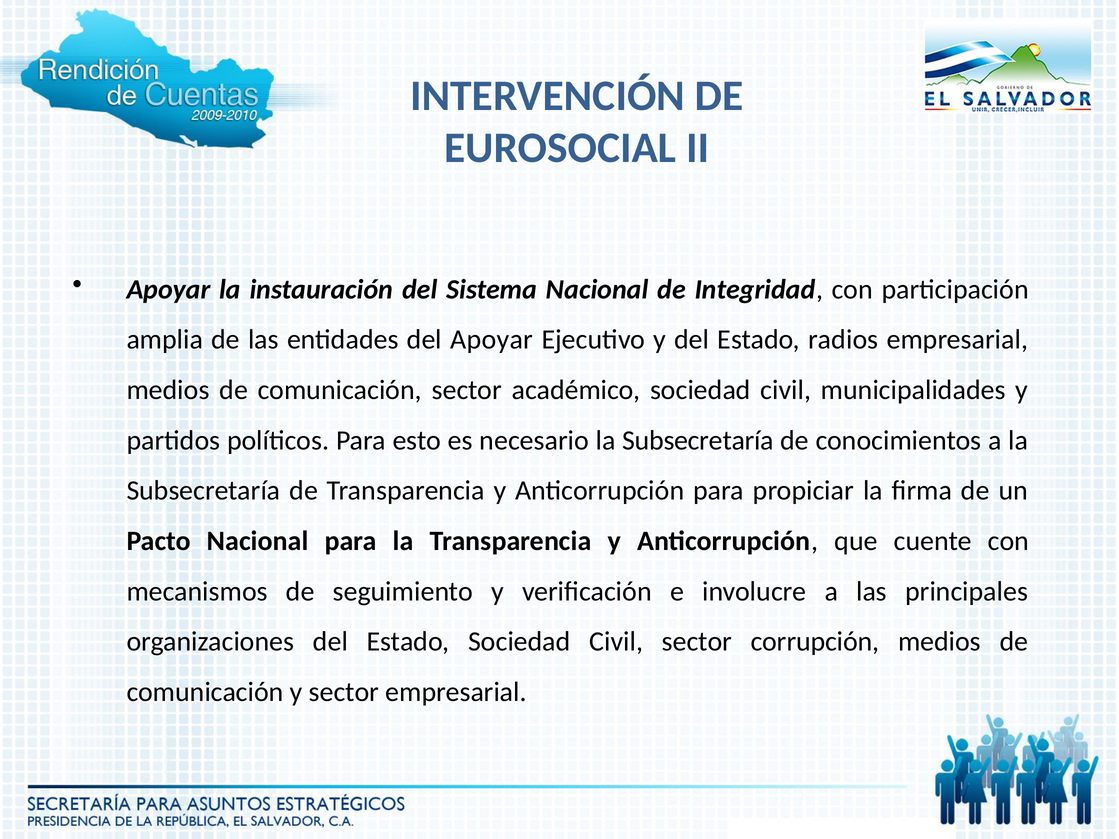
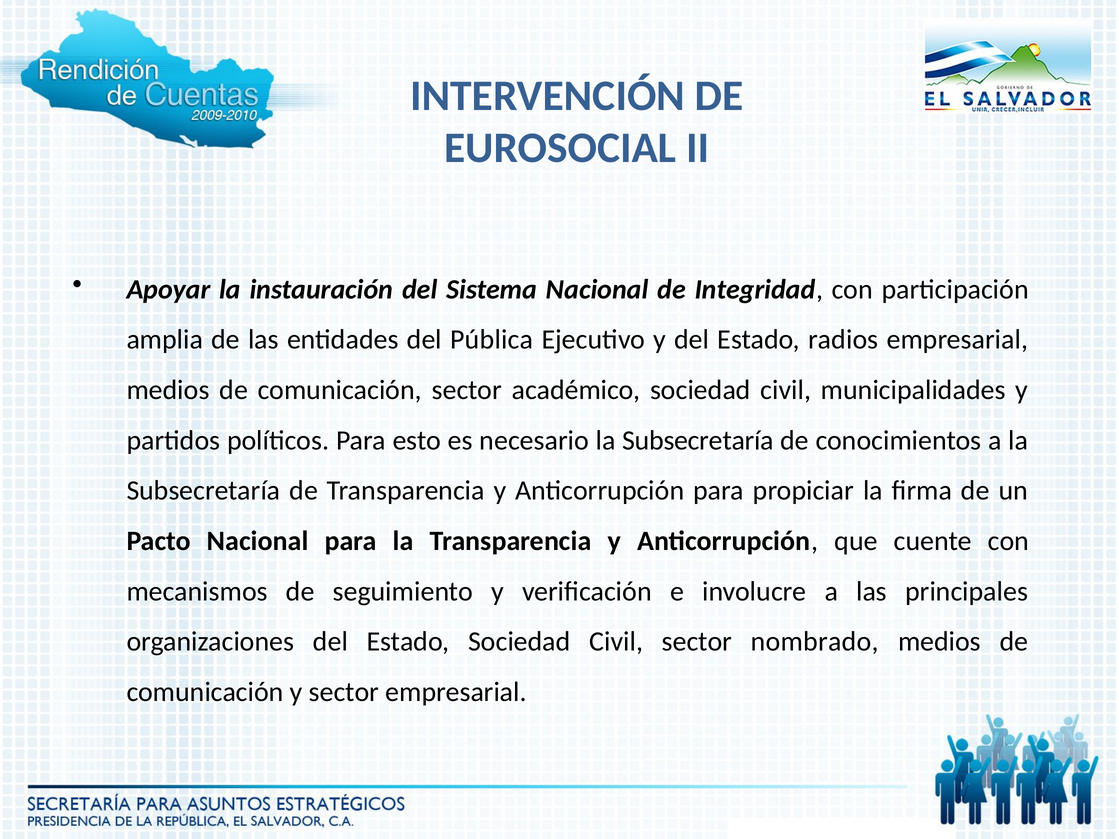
del Apoyar: Apoyar -> Pública
corrupción: corrupción -> nombrado
